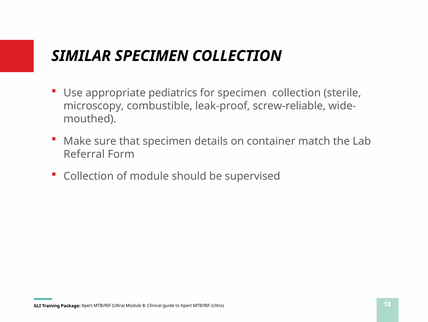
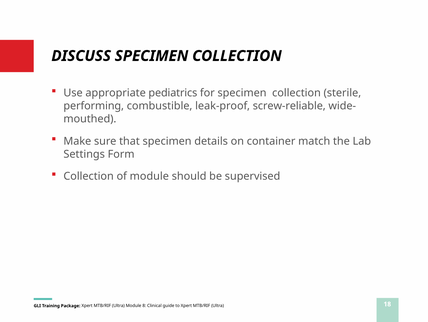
SIMILAR: SIMILAR -> DISCUSS
microscopy: microscopy -> performing
Referral: Referral -> Settings
